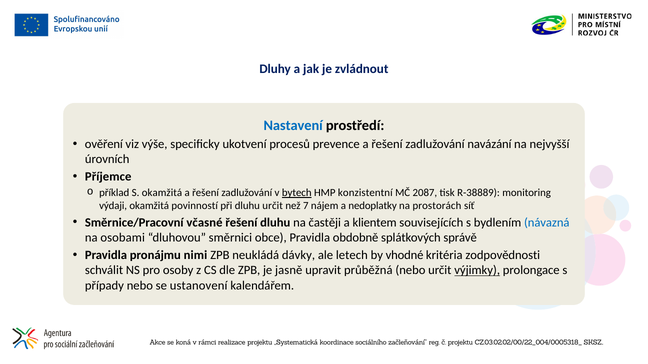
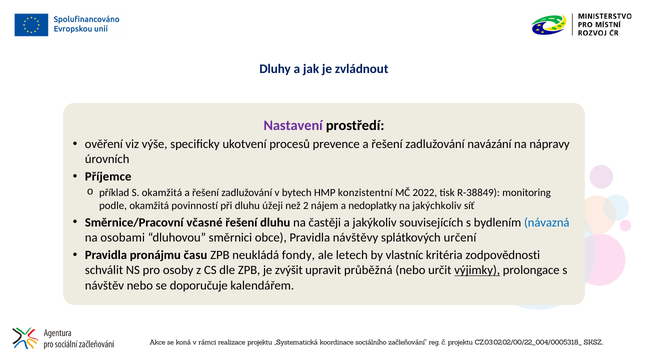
Nastavení colour: blue -> purple
nejvyšší: nejvyšší -> nápravy
bytech underline: present -> none
2087: 2087 -> 2022
R-38889: R-38889 -> R-38849
výdaji: výdaji -> podle
dluhu určit: určit -> úžeji
7: 7 -> 2
prostorách: prostorách -> jakýchkoliv
klientem: klientem -> jakýkoliv
obdobně: obdobně -> návštěvy
správě: správě -> určení
nimi: nimi -> času
dávky: dávky -> fondy
vhodné: vhodné -> vlastníc
jasně: jasně -> zvýšit
případy: případy -> návštěv
ustanovení: ustanovení -> doporučuje
